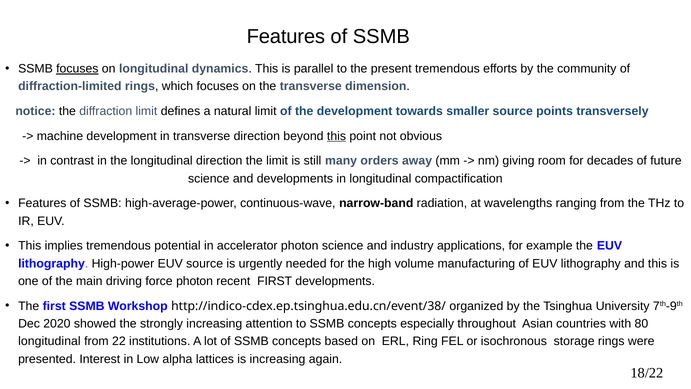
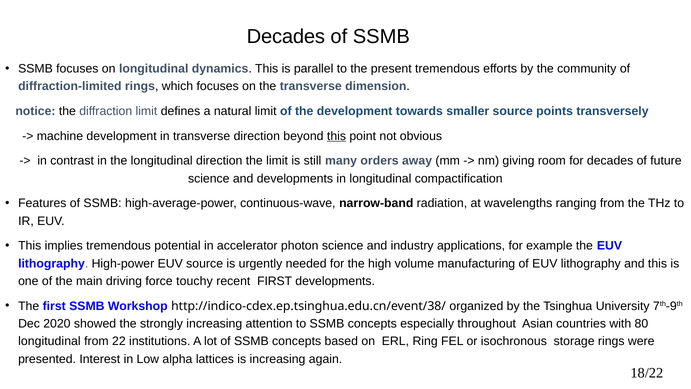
Features at (286, 36): Features -> Decades
focuses at (77, 69) underline: present -> none
force photon: photon -> touchy
